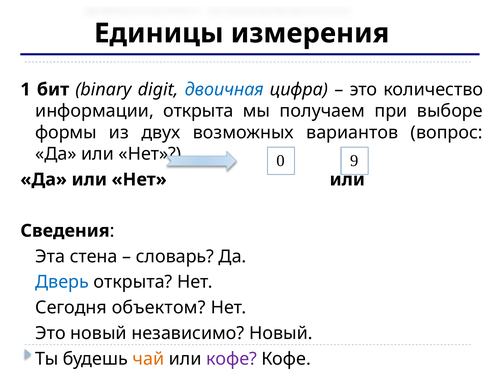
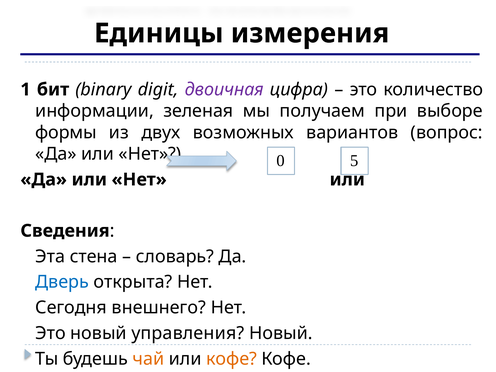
двоичная colour: blue -> purple
информации открыта: открыта -> зеленая
9: 9 -> 5
объектом: объектом -> внешнего
независимо: независимо -> управления
кофе at (232, 359) colour: purple -> orange
